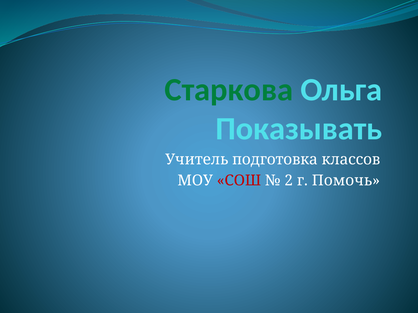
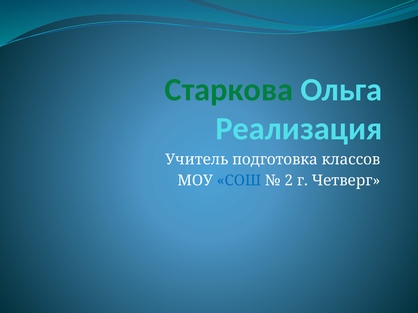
Показывать: Показывать -> Реализация
СОШ colour: red -> blue
Помочь: Помочь -> Четверг
